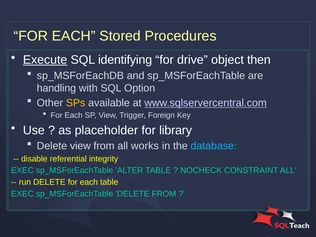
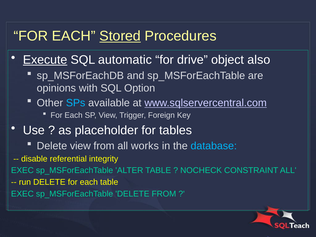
Stored underline: none -> present
identifying: identifying -> automatic
then: then -> also
handling: handling -> opinions
SPs colour: yellow -> light blue
library: library -> tables
